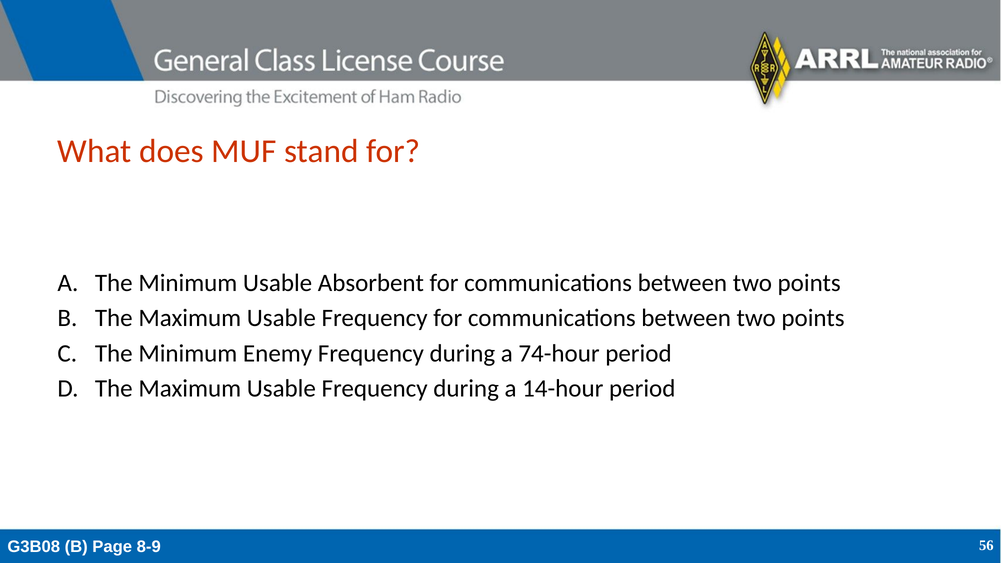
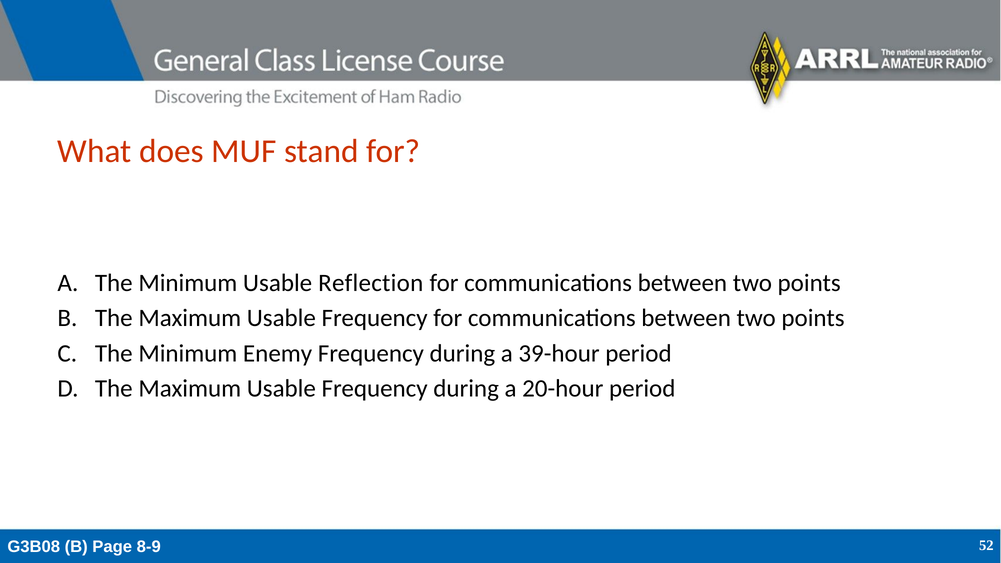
Absorbent: Absorbent -> Reflection
74-hour: 74-hour -> 39-hour
14-hour: 14-hour -> 20-hour
56: 56 -> 52
